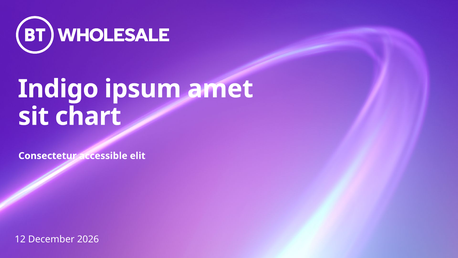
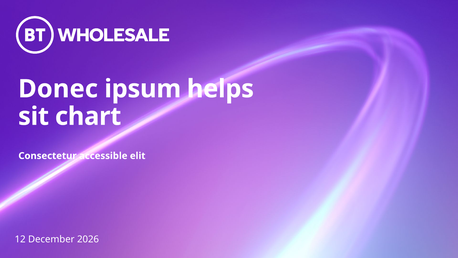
Indigo: Indigo -> Donec
amet: amet -> helps
